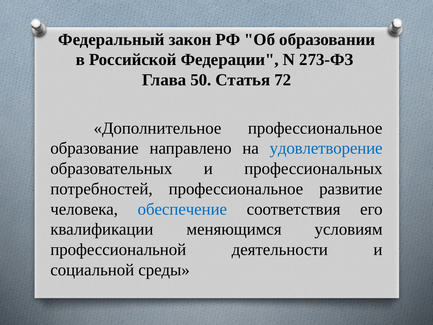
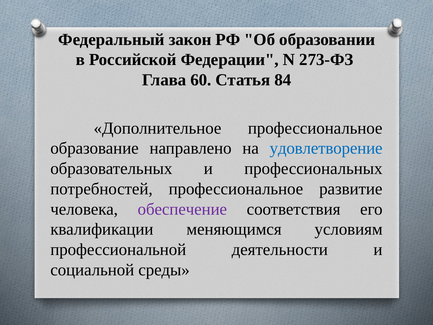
50: 50 -> 60
72: 72 -> 84
обеспечение colour: blue -> purple
